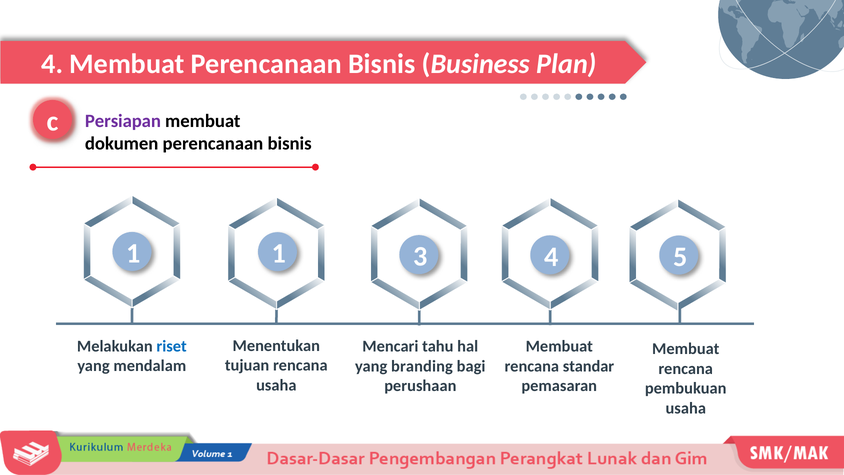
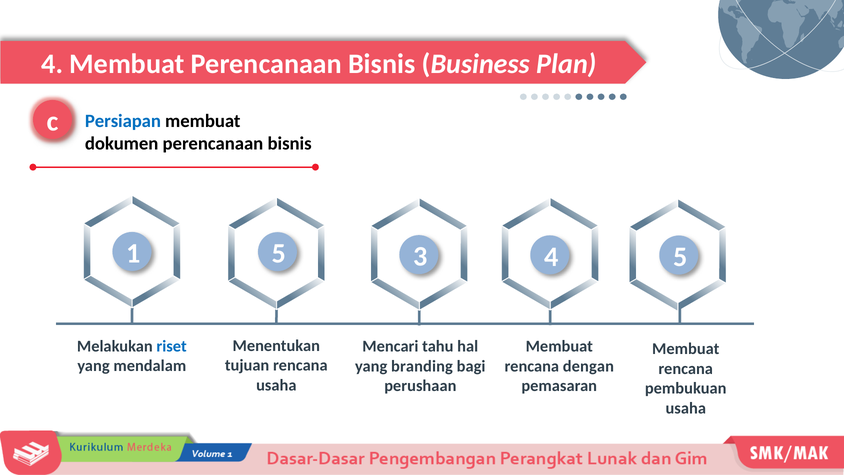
Persiapan colour: purple -> blue
1 1: 1 -> 5
standar: standar -> dengan
